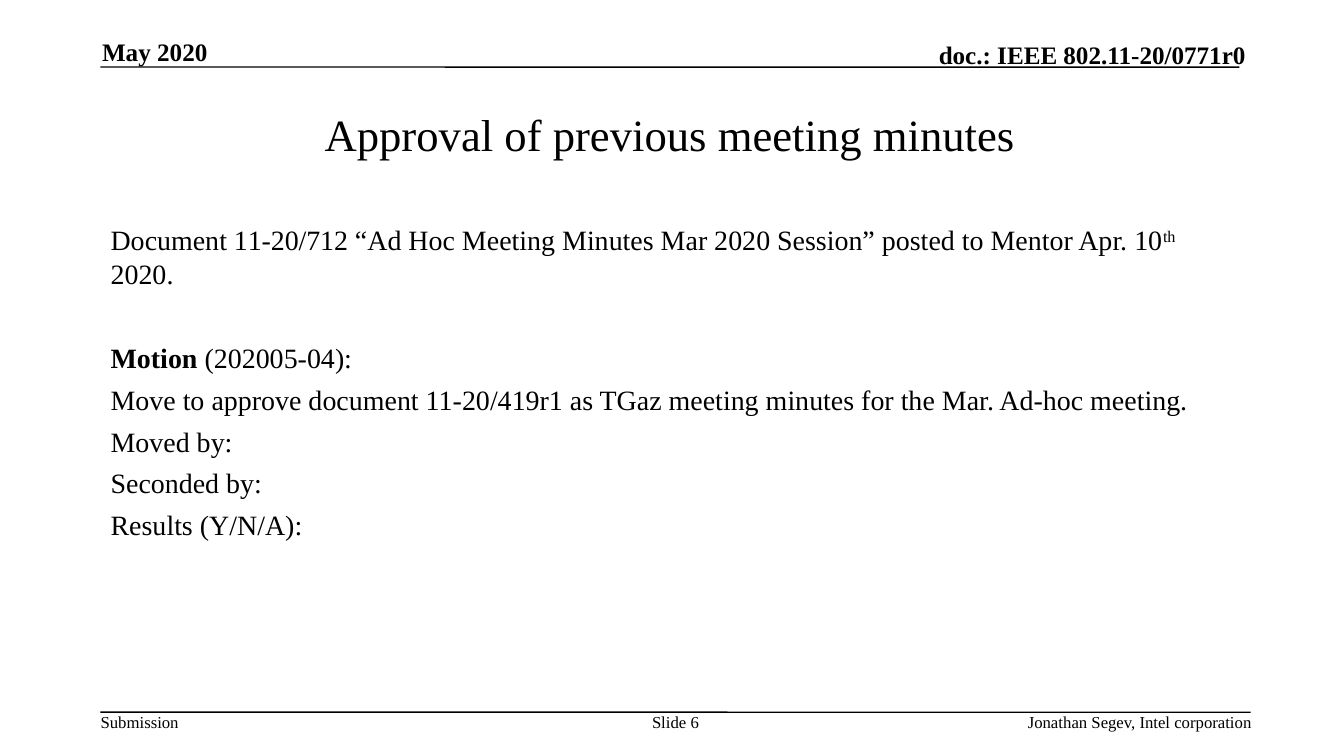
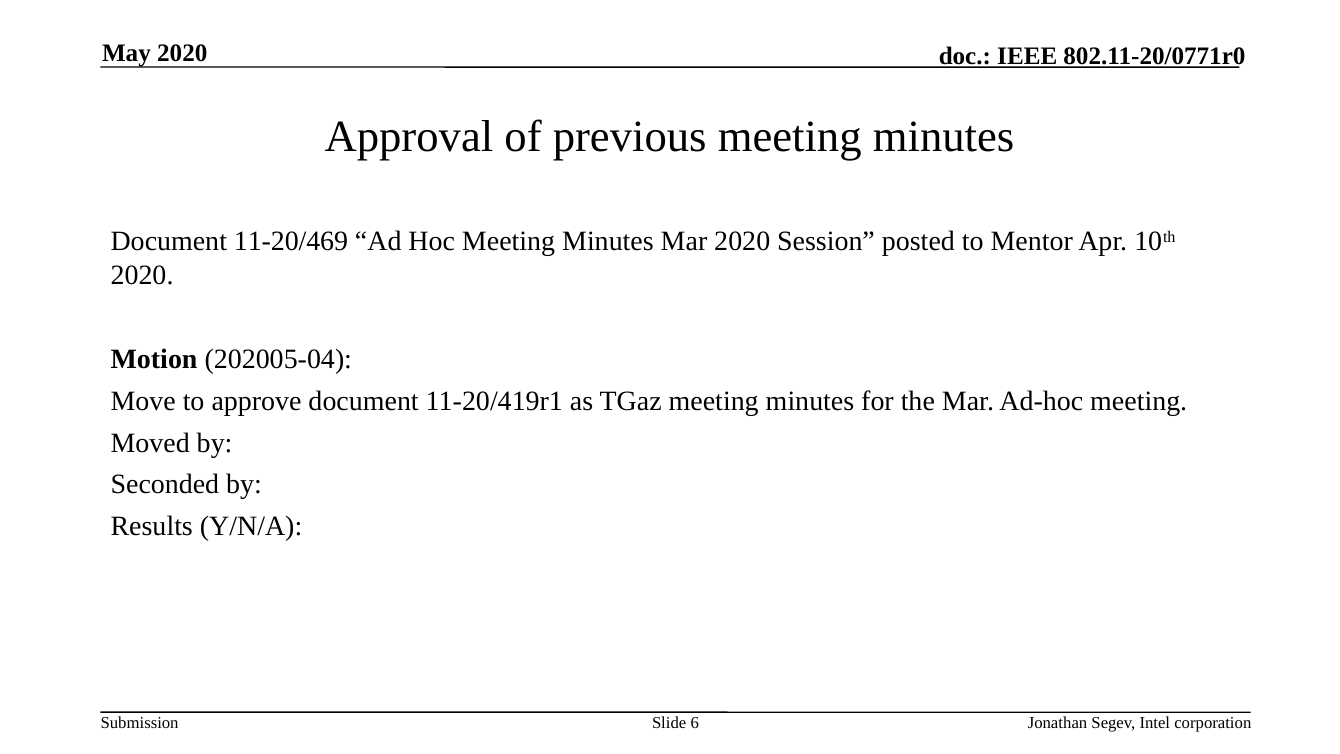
11-20/712: 11-20/712 -> 11-20/469
